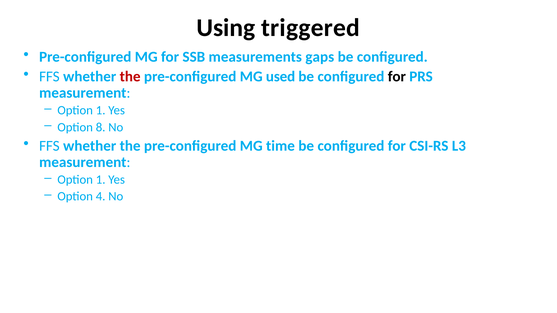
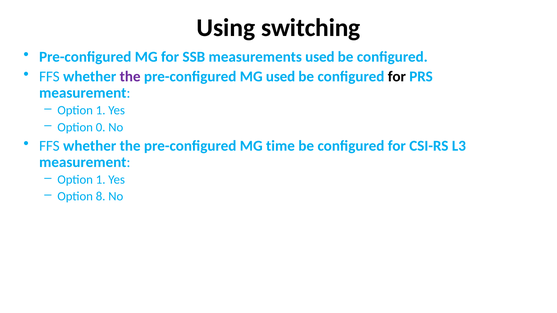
triggered: triggered -> switching
measurements gaps: gaps -> used
the at (130, 77) colour: red -> purple
8: 8 -> 0
4: 4 -> 8
